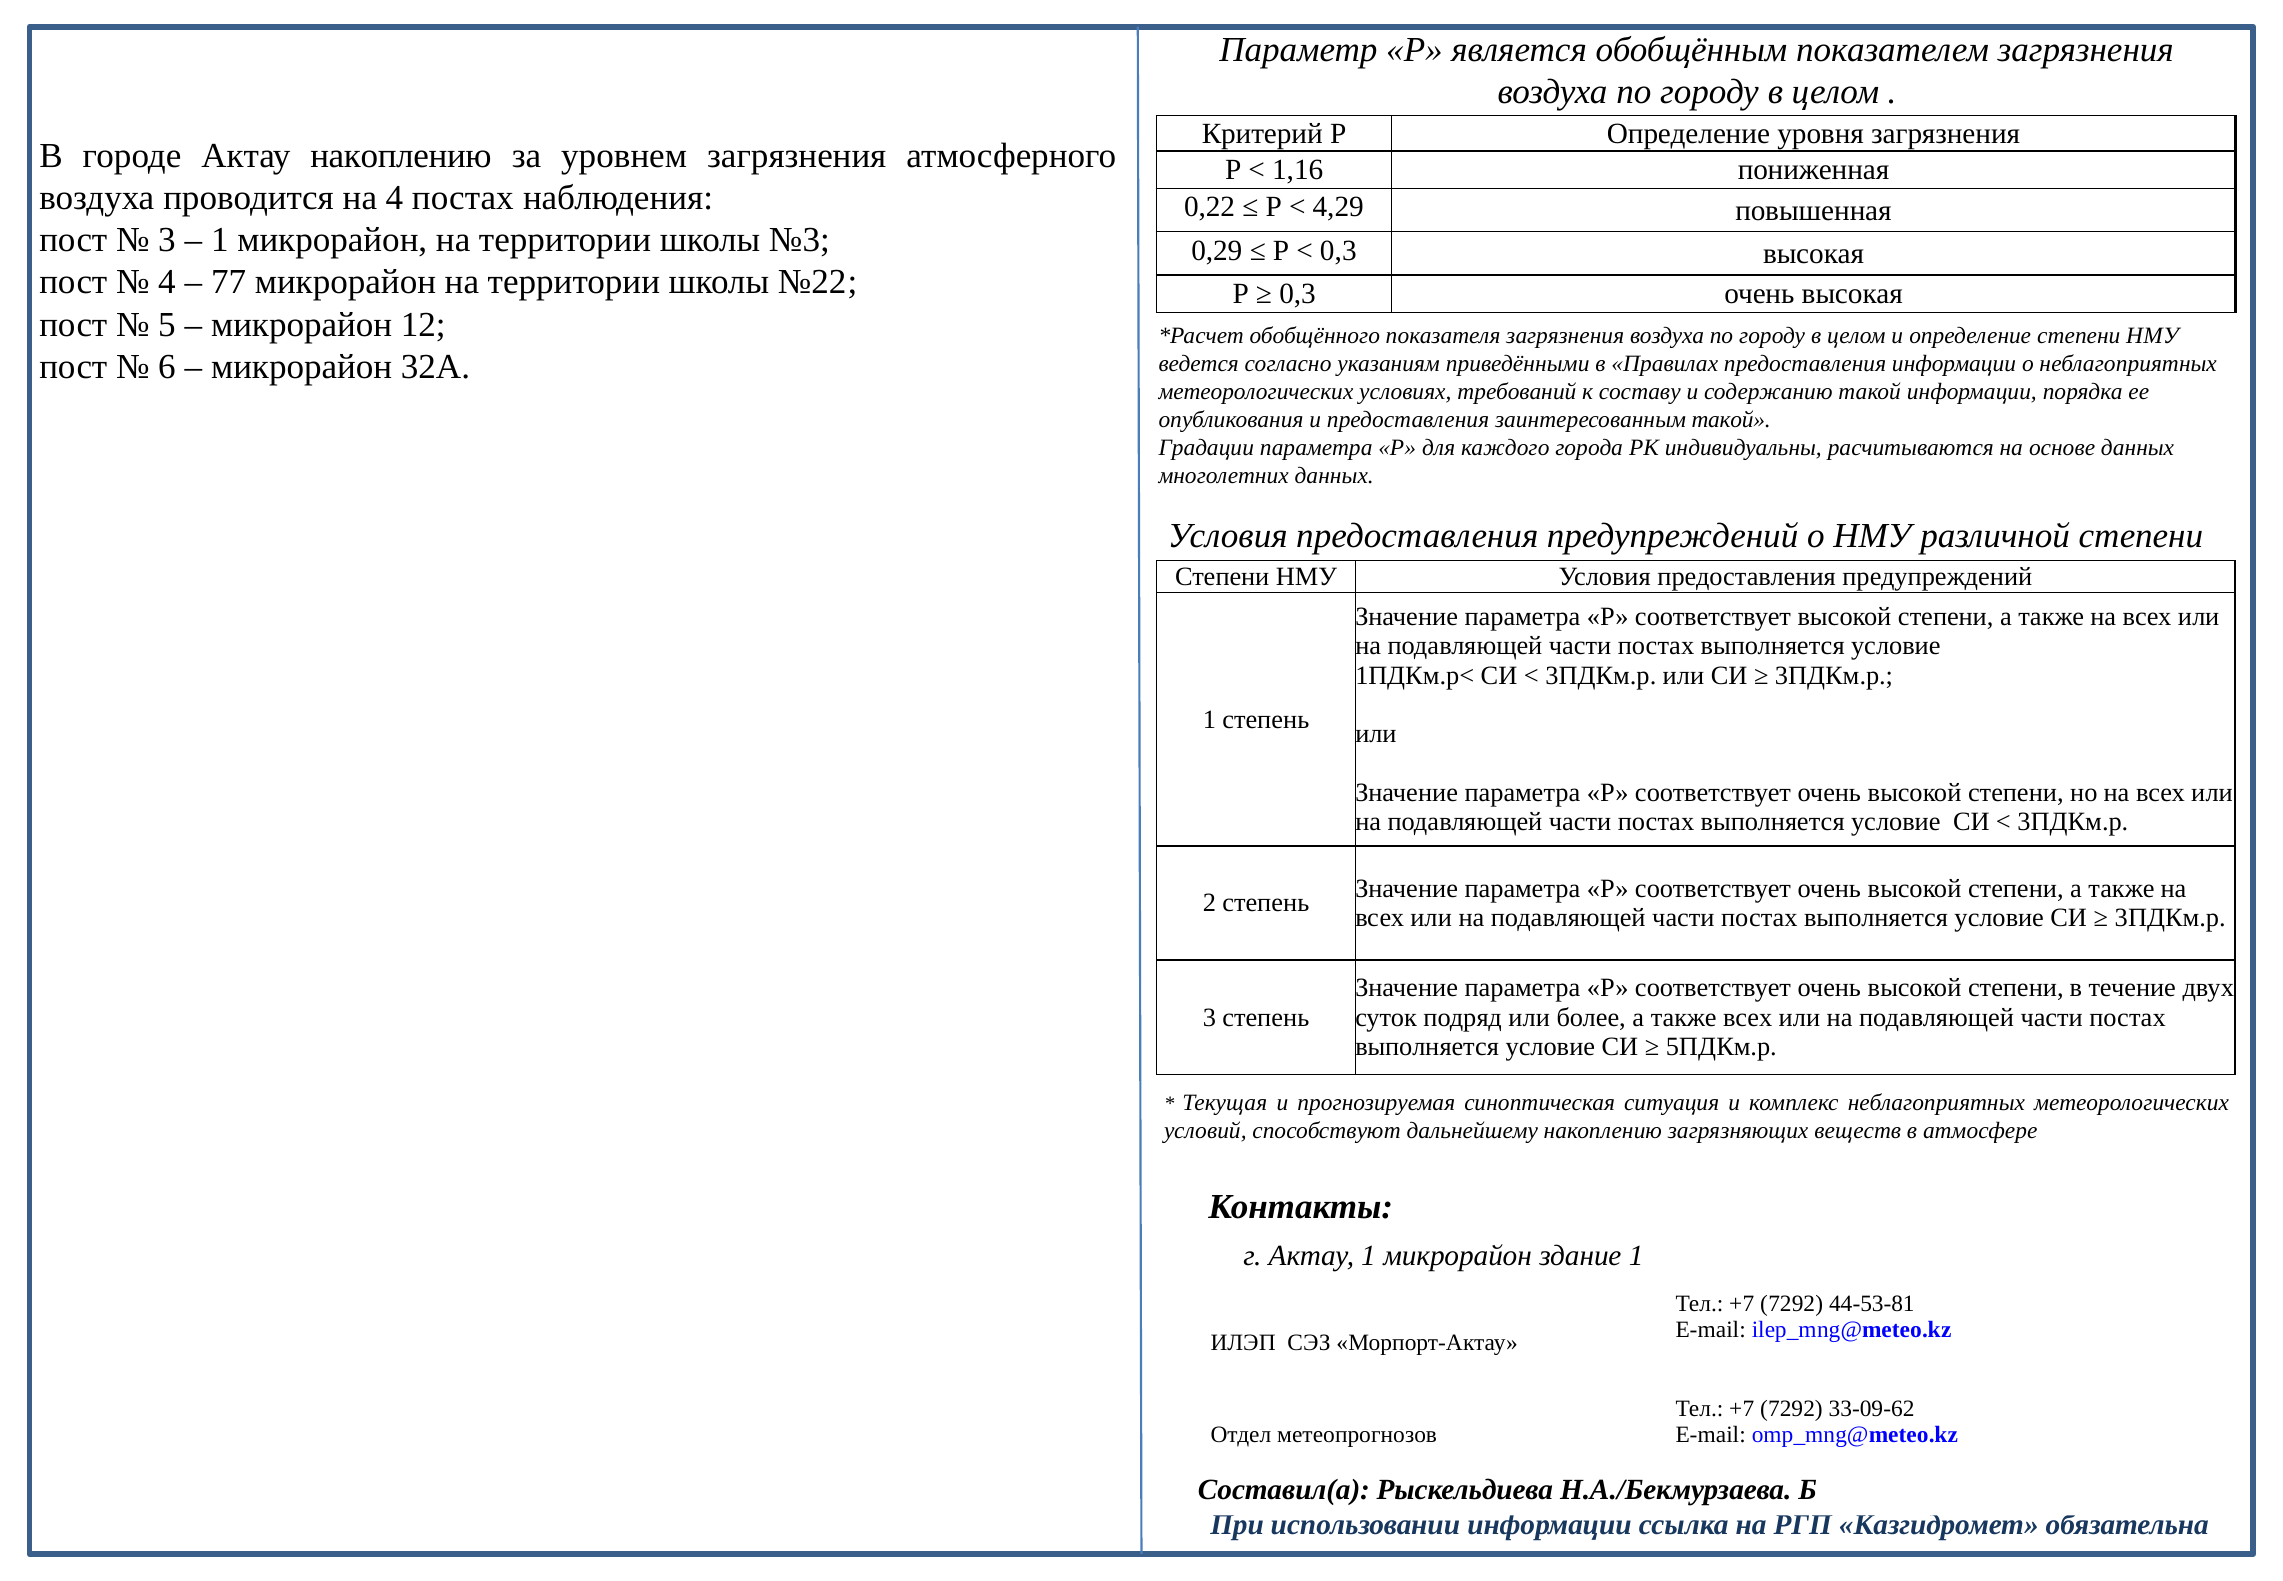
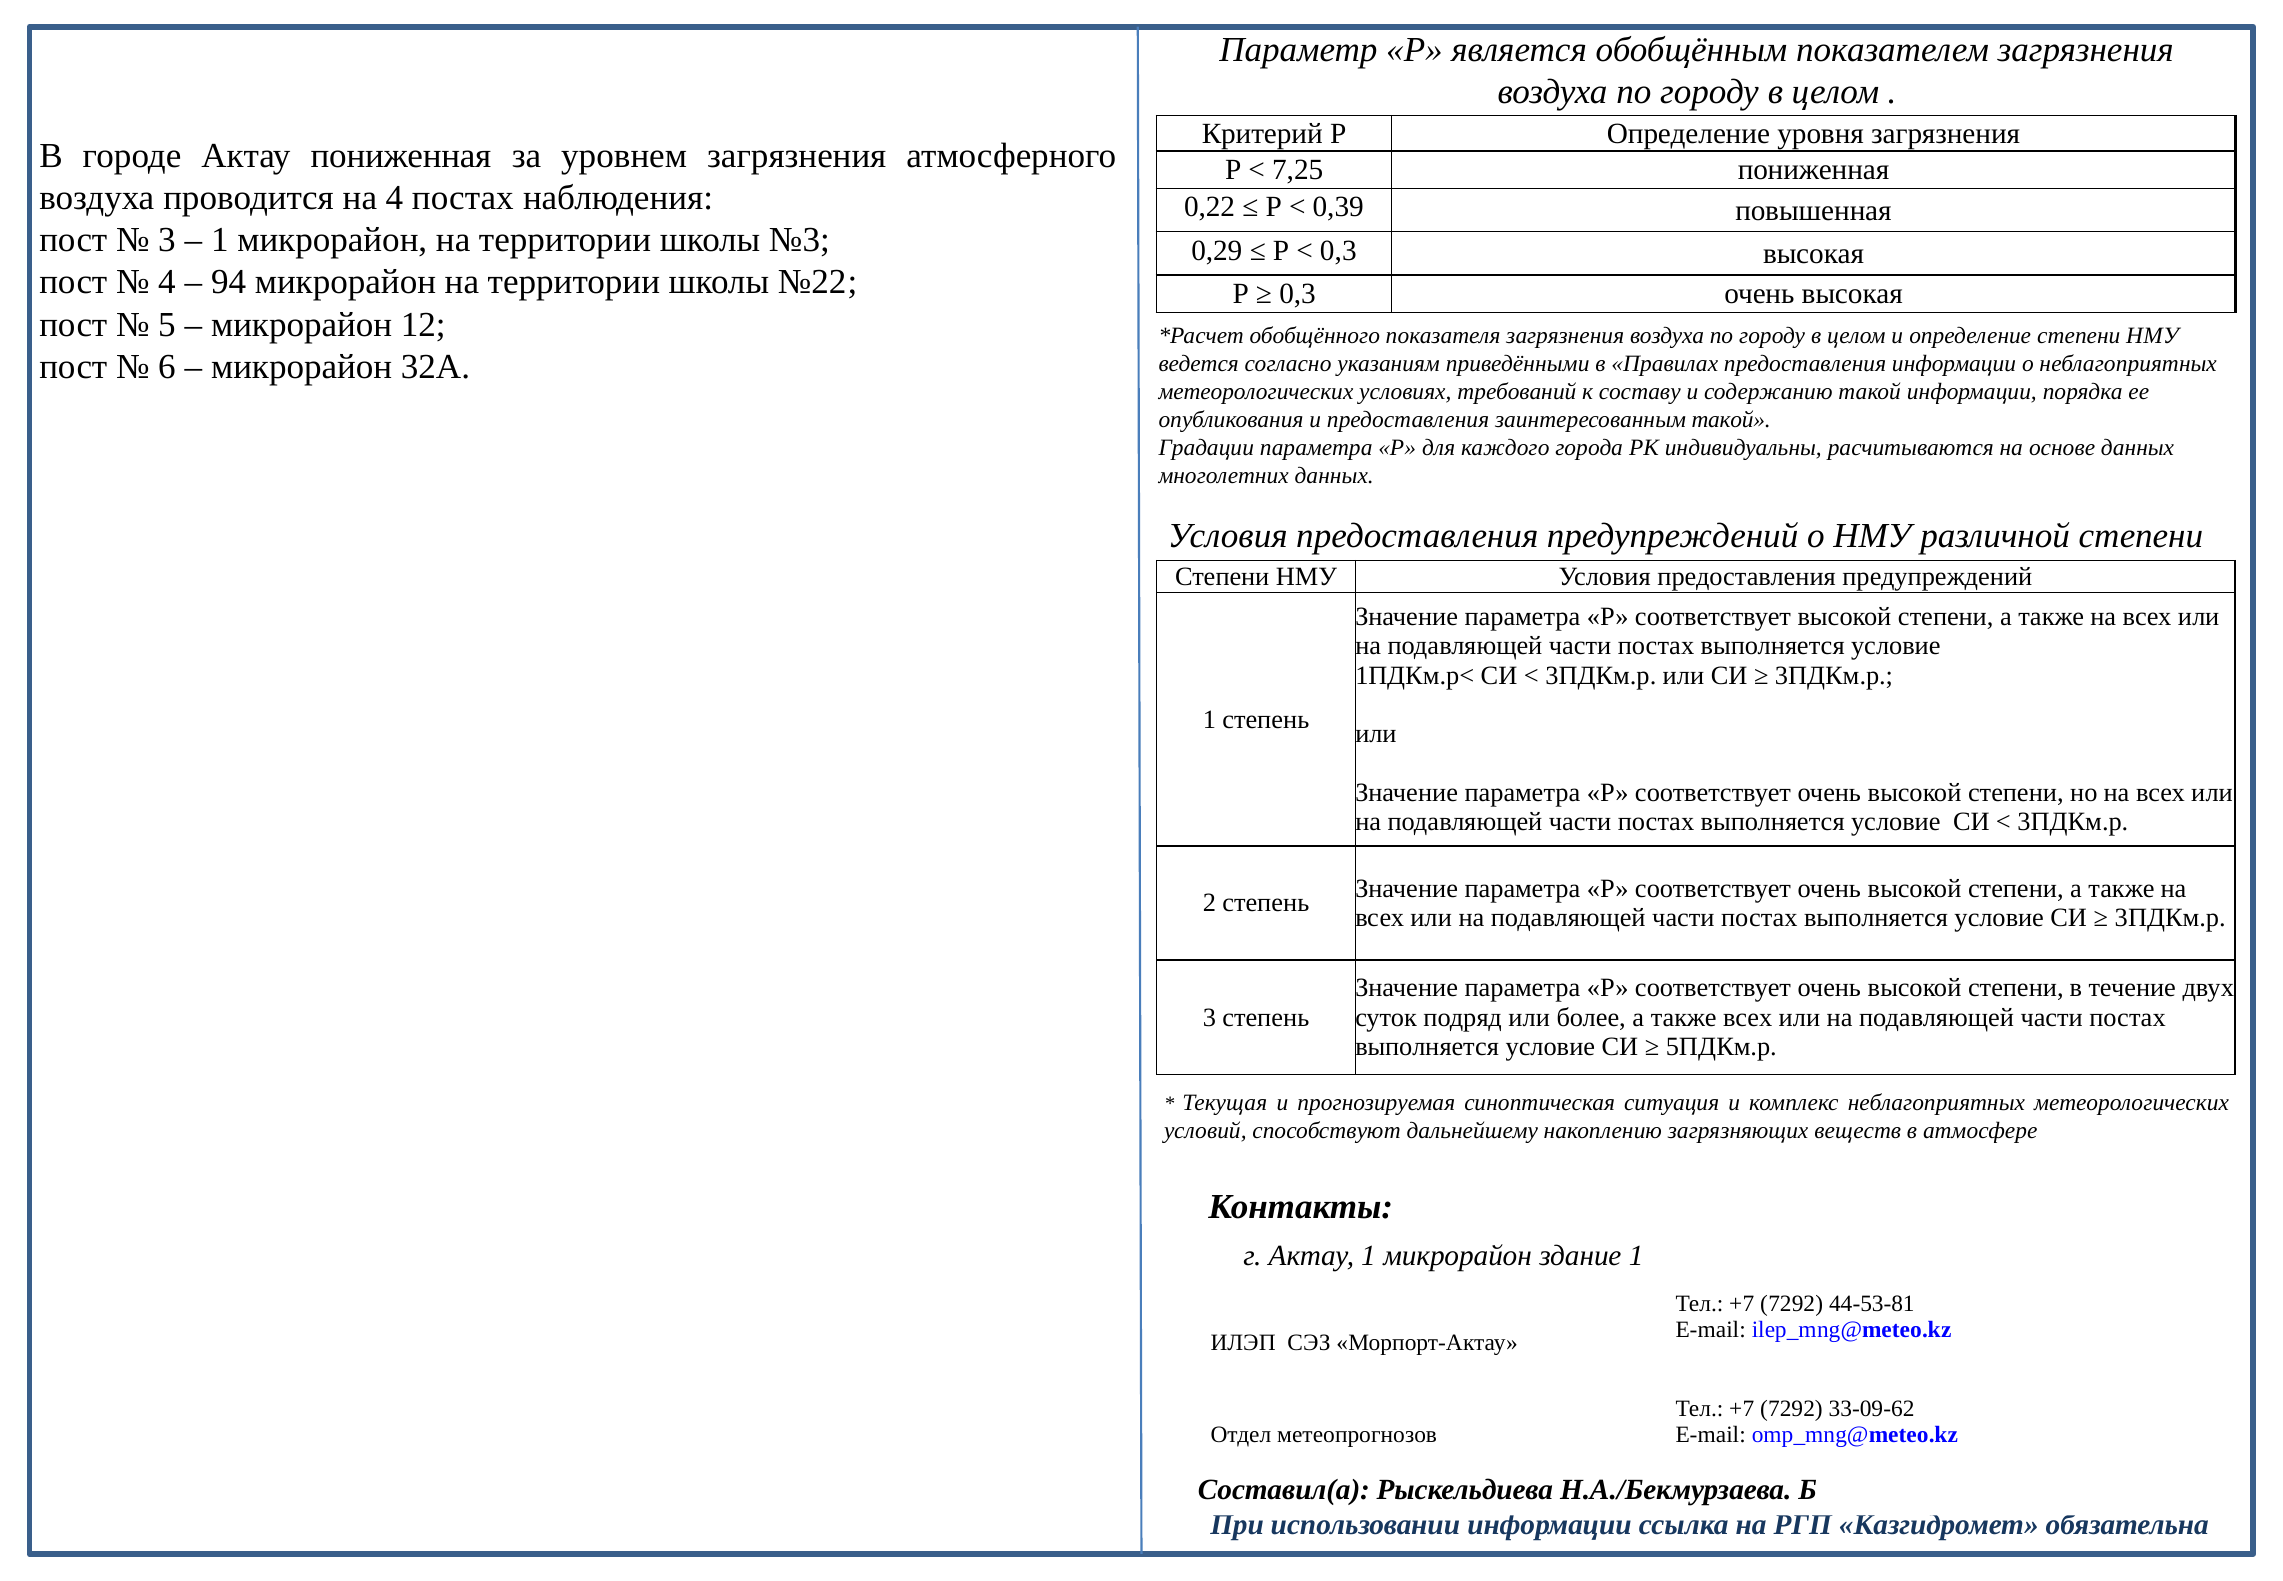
Актау накоплению: накоплению -> пониженная
1,16: 1,16 -> 7,25
4,29: 4,29 -> 0,39
77: 77 -> 94
